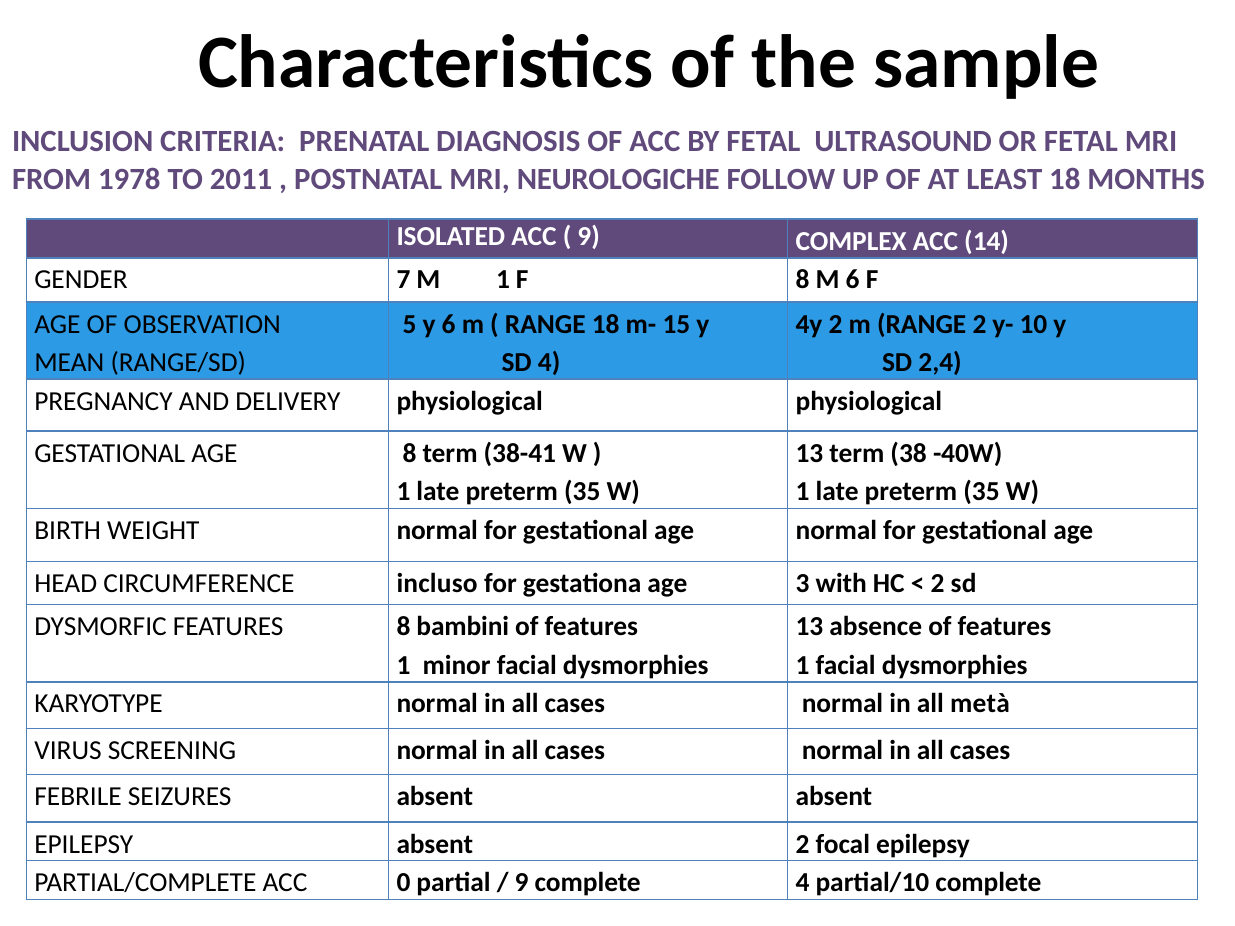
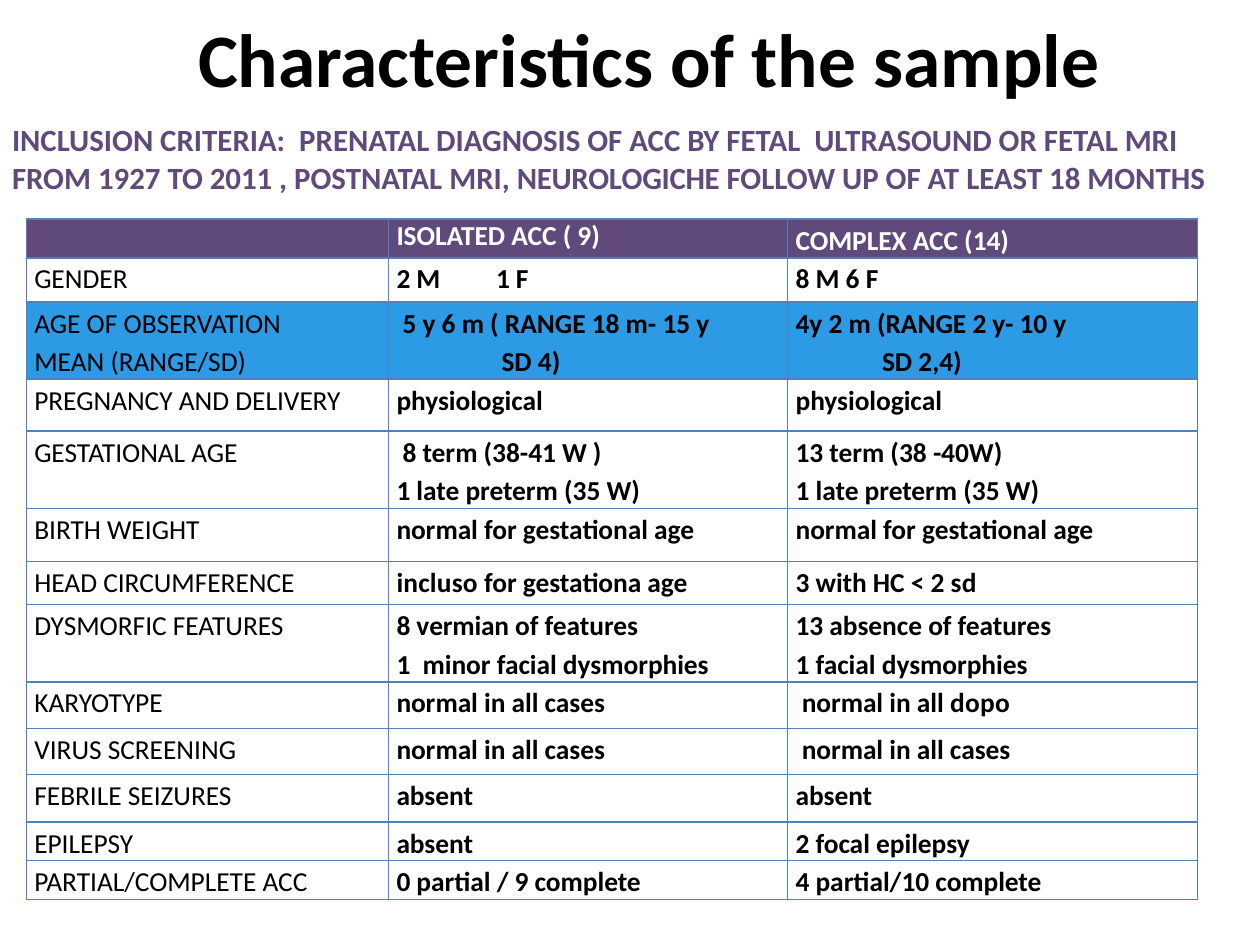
1978: 1978 -> 1927
GENDER 7: 7 -> 2
bambini: bambini -> vermian
metà: metà -> dopo
